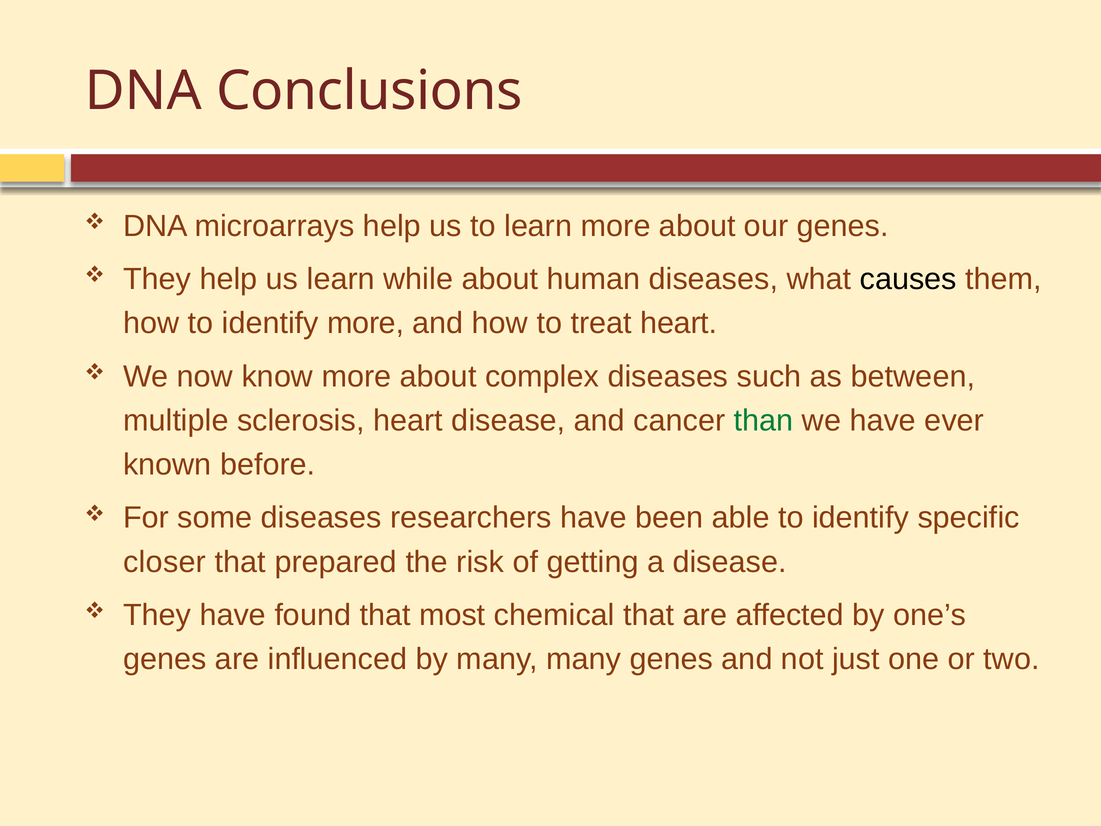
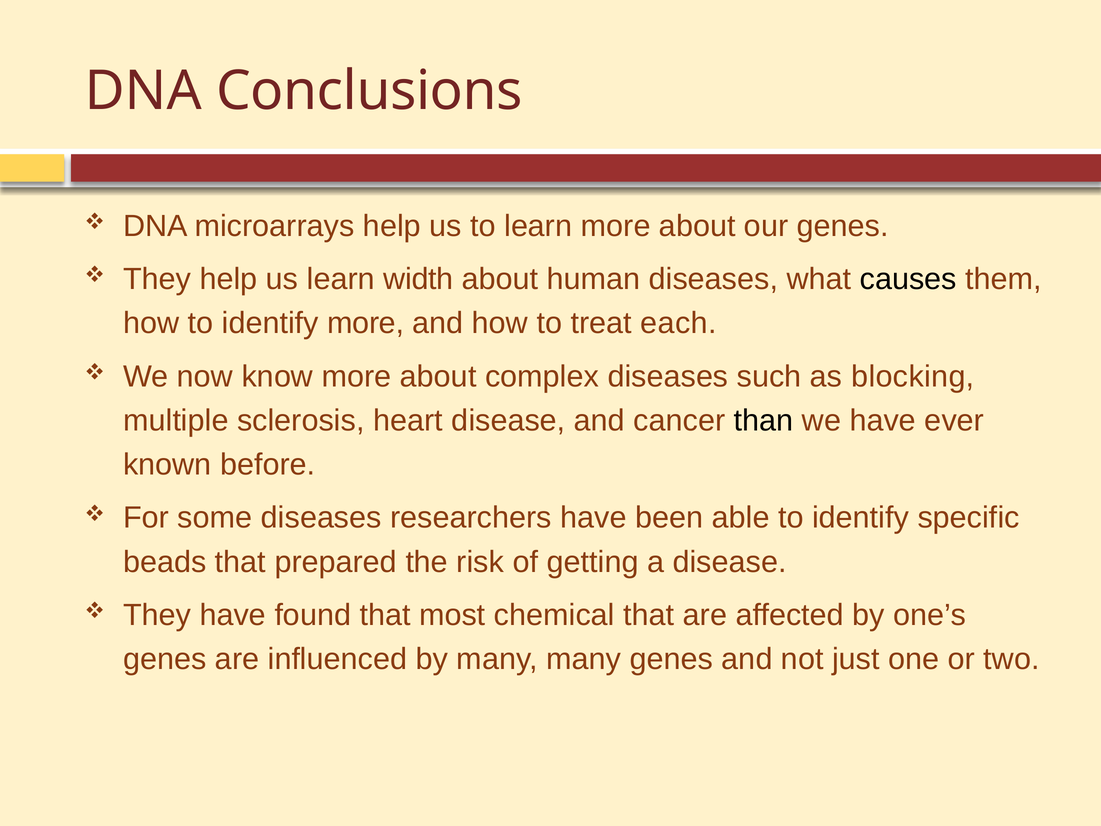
while: while -> width
treat heart: heart -> each
between: between -> blocking
than colour: green -> black
closer: closer -> beads
